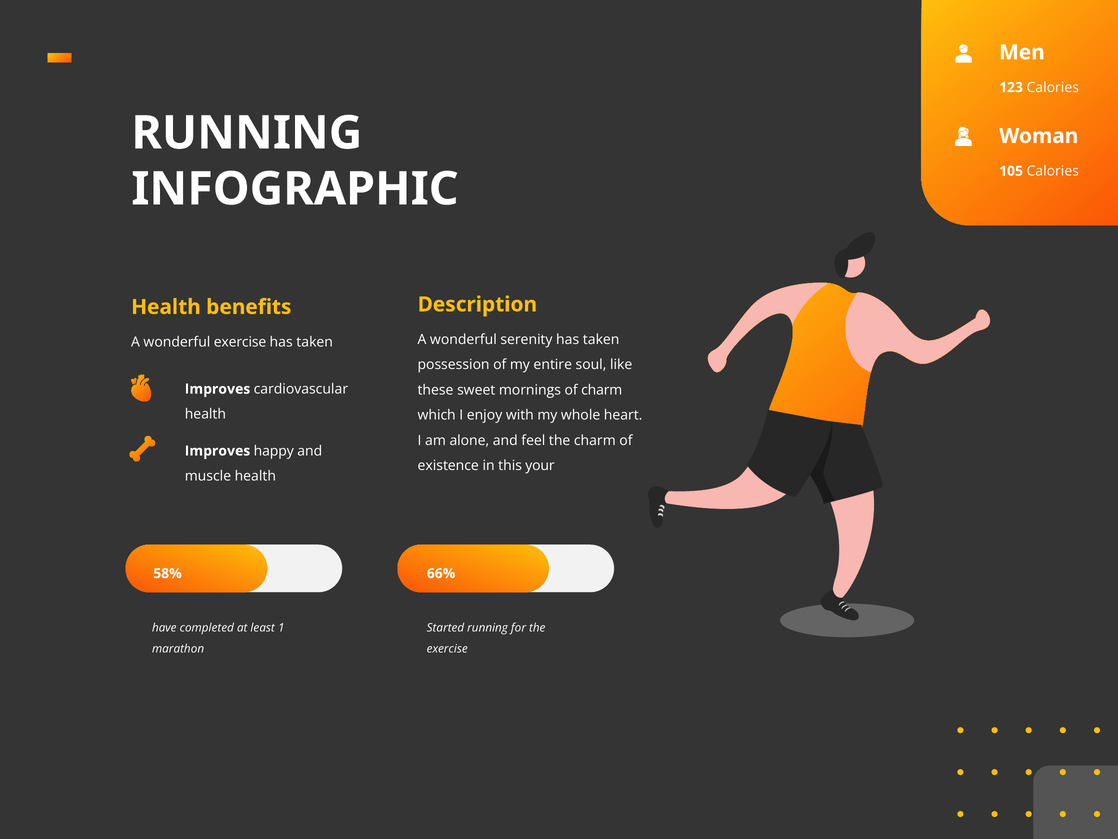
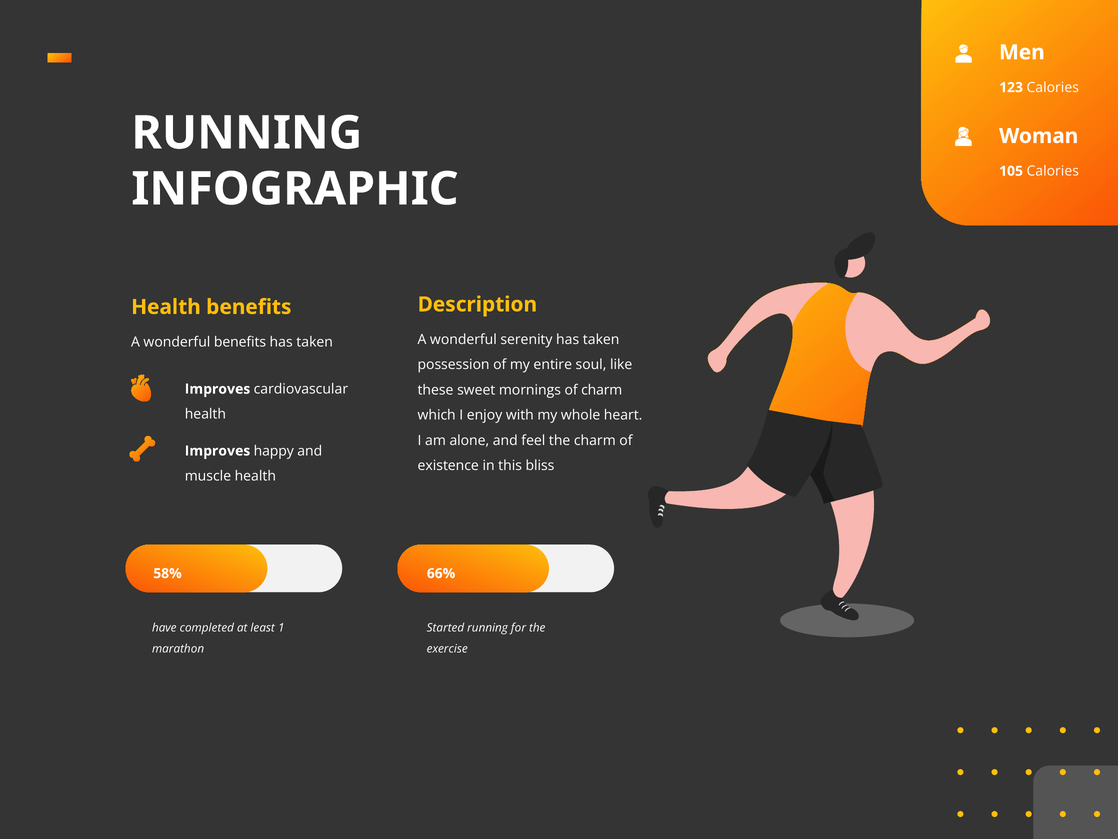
wonderful exercise: exercise -> benefits
your: your -> bliss
